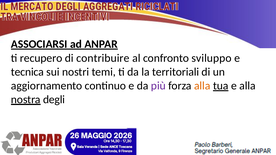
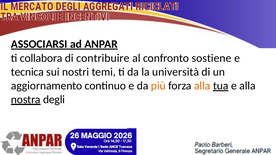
recupero: recupero -> collabora
sviluppo: sviluppo -> sostiene
territoriali: territoriali -> università
più colour: purple -> orange
